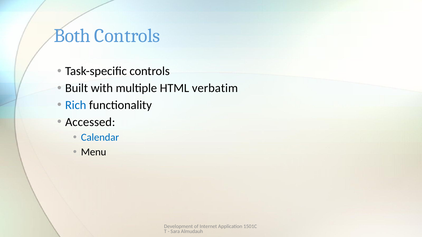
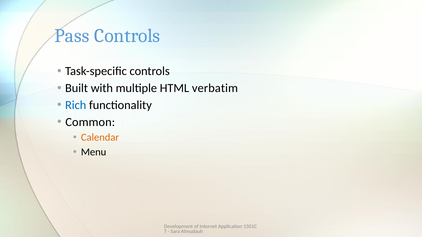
Both: Both -> Pass
Accessed: Accessed -> Common
Calendar colour: blue -> orange
